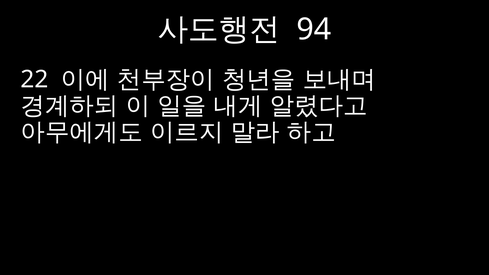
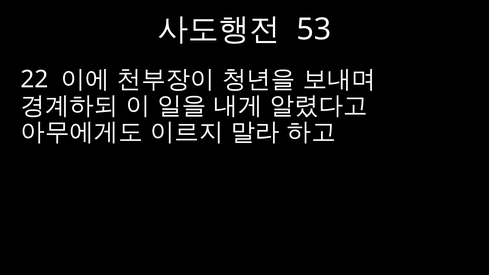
94: 94 -> 53
